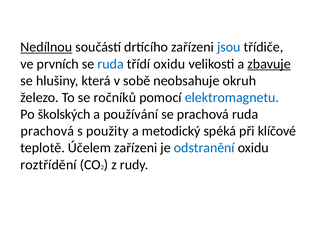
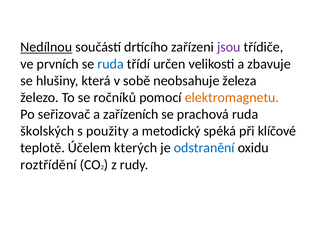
jsou colour: blue -> purple
třídí oxidu: oxidu -> určen
zbavuje underline: present -> none
okruh: okruh -> železa
elektromagnetu colour: blue -> orange
školských: školských -> seřizovač
používání: používání -> zařízeních
prachová at (47, 131): prachová -> školských
Účelem zařízeni: zařízeni -> kterých
